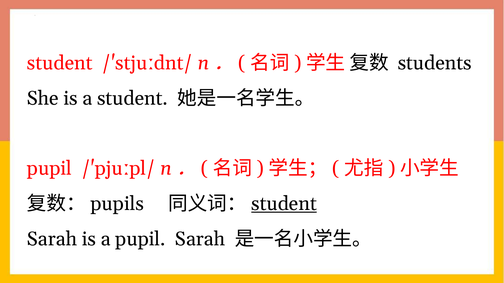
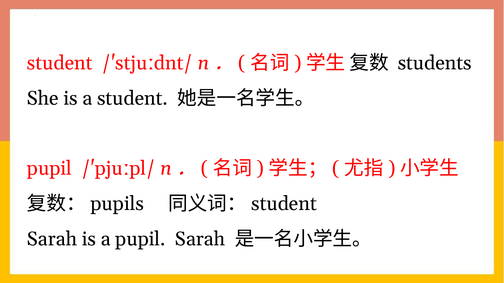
student at (284, 204) underline: present -> none
